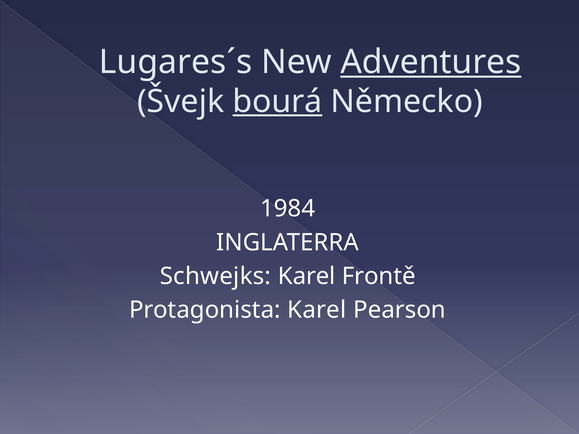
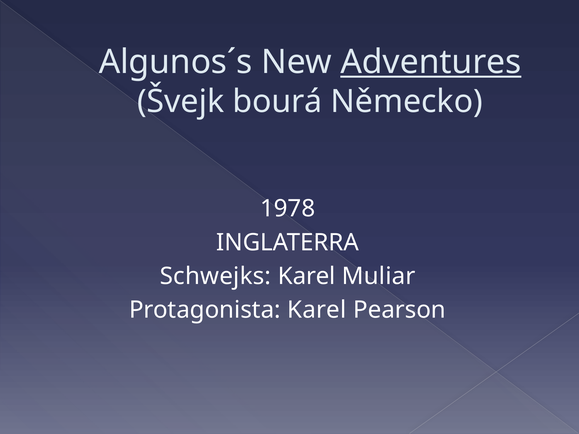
Lugares´s: Lugares´s -> Algunos´s
bourá underline: present -> none
1984: 1984 -> 1978
Frontě: Frontě -> Muliar
